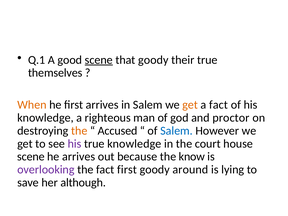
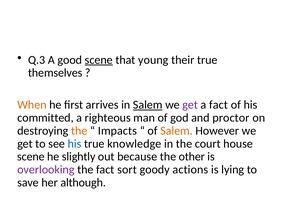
Q.1: Q.1 -> Q.3
that goody: goody -> young
Salem at (148, 105) underline: none -> present
get at (190, 105) colour: orange -> purple
knowledge at (45, 118): knowledge -> committed
Accused: Accused -> Impacts
Salem at (177, 131) colour: blue -> orange
his at (75, 144) colour: purple -> blue
he arrives: arrives -> slightly
know: know -> other
fact first: first -> sort
around: around -> actions
